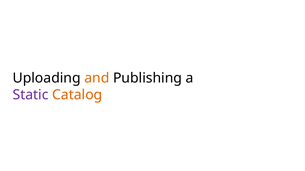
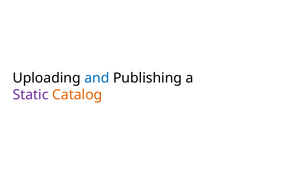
and colour: orange -> blue
